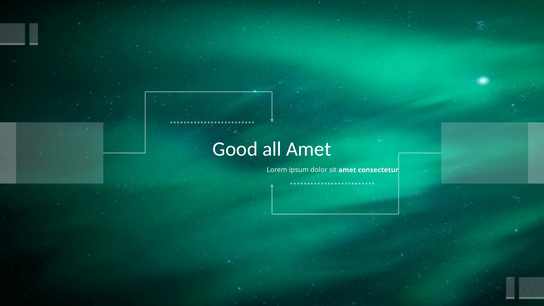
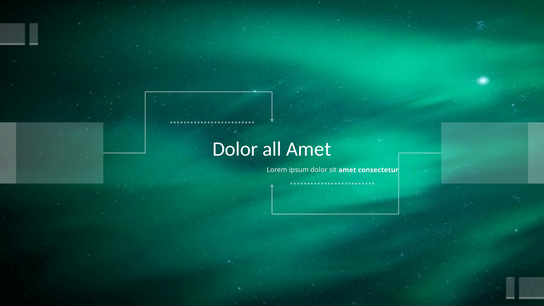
Good at (235, 149): Good -> Dolor
